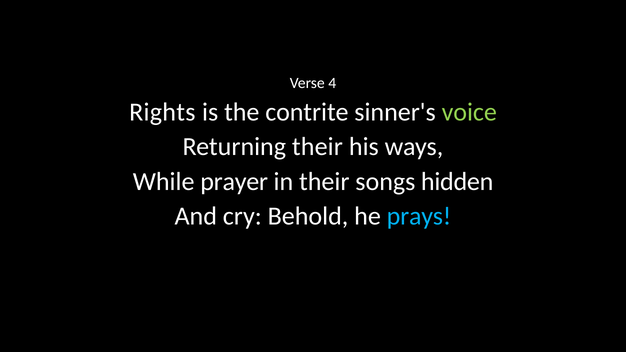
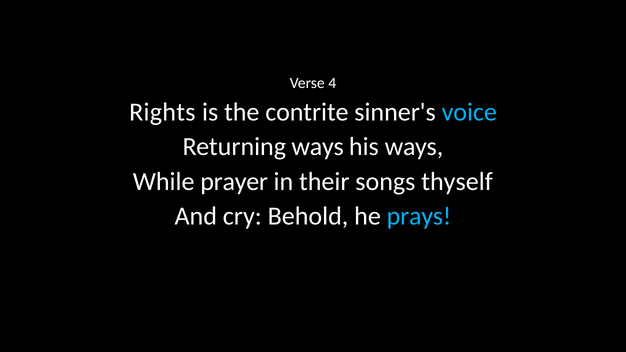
voice colour: light green -> light blue
Returning their: their -> ways
hidden: hidden -> thyself
